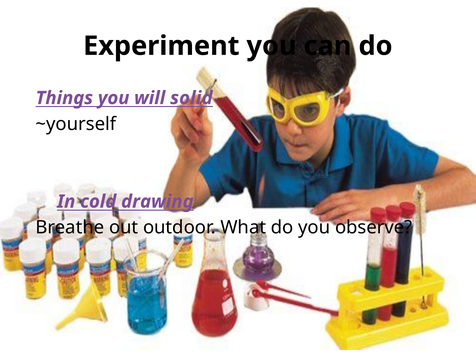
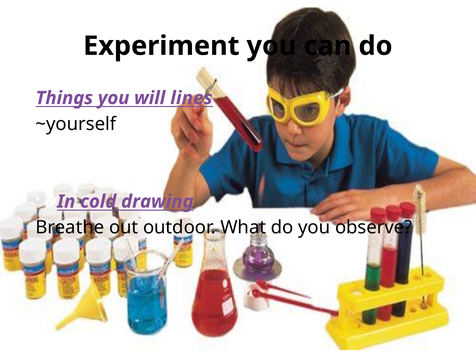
solid: solid -> lines
